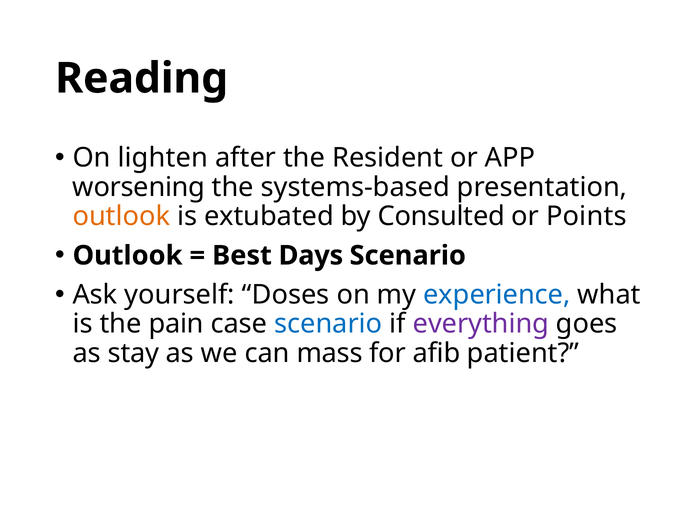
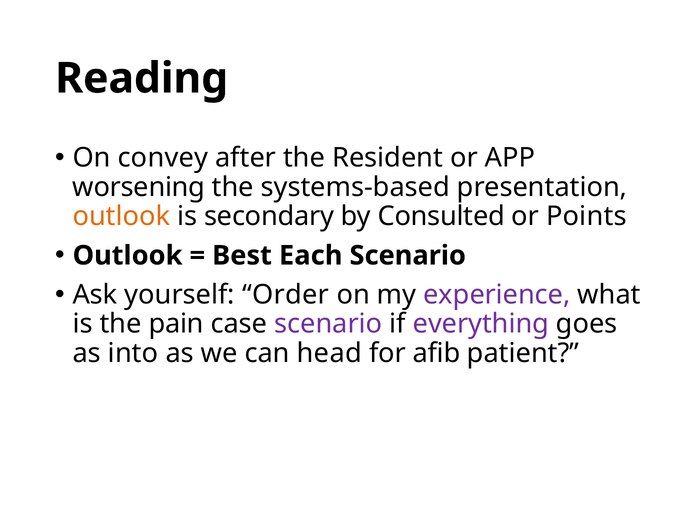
lighten: lighten -> convey
extubated: extubated -> secondary
Days: Days -> Each
Doses: Doses -> Order
experience colour: blue -> purple
scenario at (328, 324) colour: blue -> purple
stay: stay -> into
mass: mass -> head
